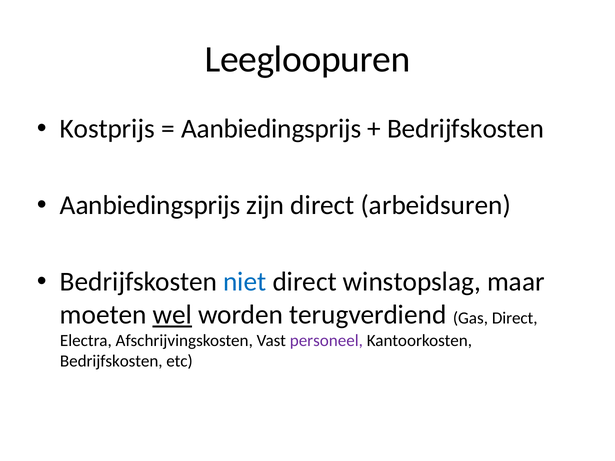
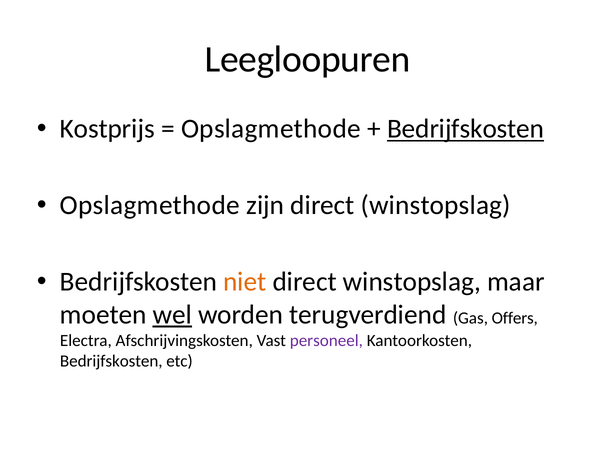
Aanbiedingsprijs at (271, 129): Aanbiedingsprijs -> Opslagmethode
Bedrijfskosten at (466, 129) underline: none -> present
Aanbiedingsprijs at (150, 206): Aanbiedingsprijs -> Opslagmethode
zijn direct arbeidsuren: arbeidsuren -> winstopslag
niet colour: blue -> orange
Gas Direct: Direct -> Offers
